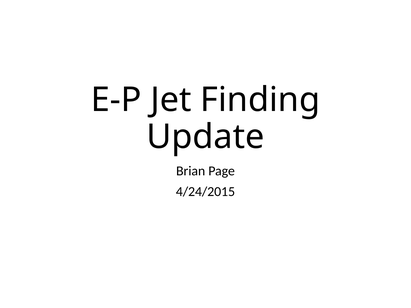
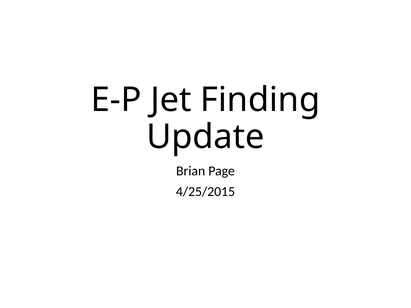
4/24/2015: 4/24/2015 -> 4/25/2015
